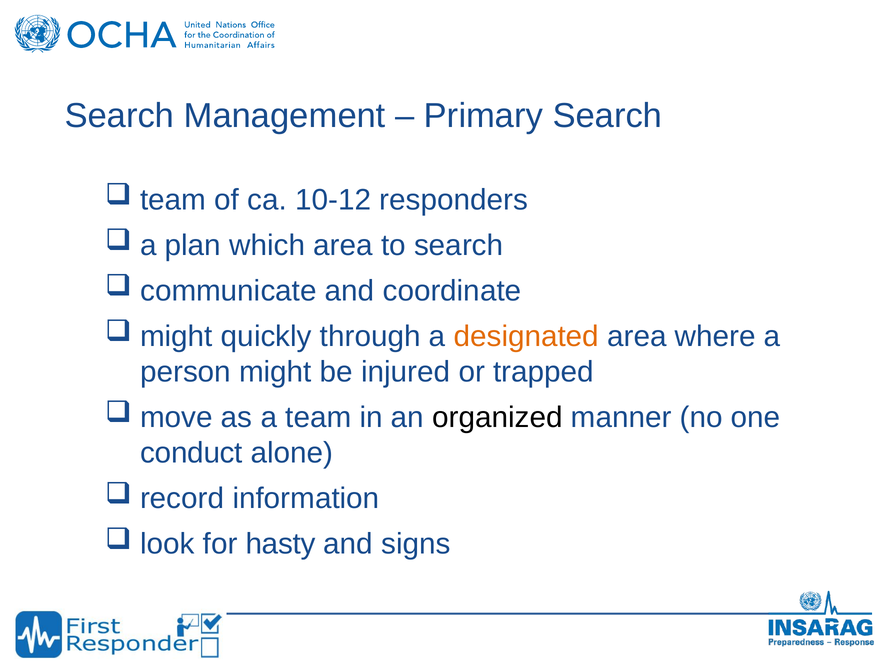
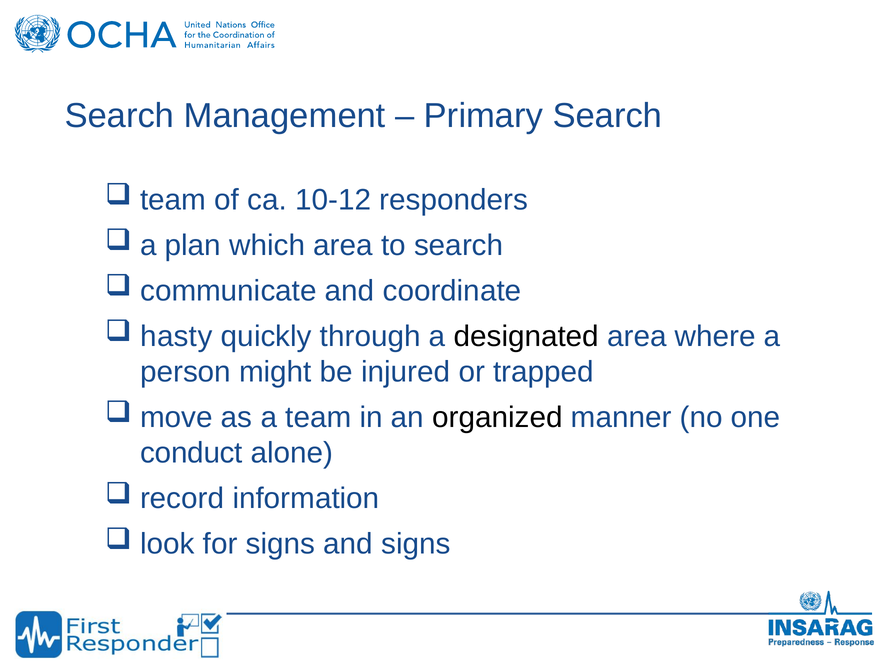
might at (176, 336): might -> hasty
designated colour: orange -> black
for hasty: hasty -> signs
